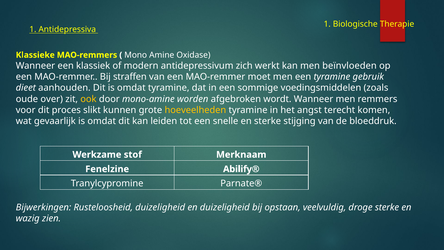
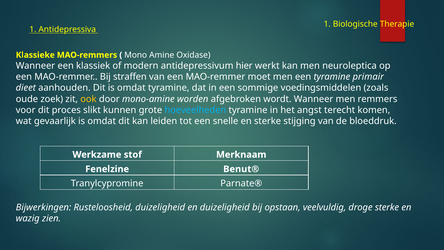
zich: zich -> hier
beïnvloeden: beïnvloeden -> neuroleptica
gebruik: gebruik -> primair
over: over -> zoek
hoeveelheden colour: yellow -> light blue
Abilify®: Abilify® -> Benut®
